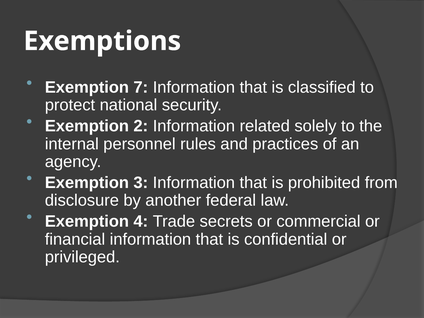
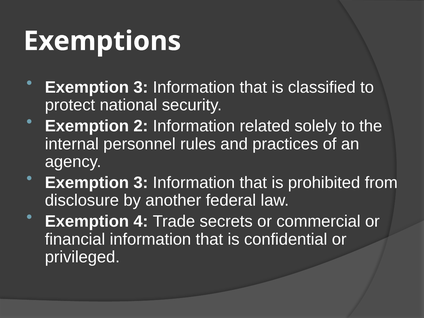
7 at (141, 87): 7 -> 3
